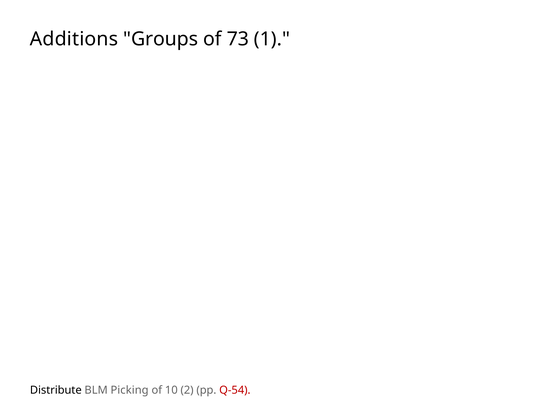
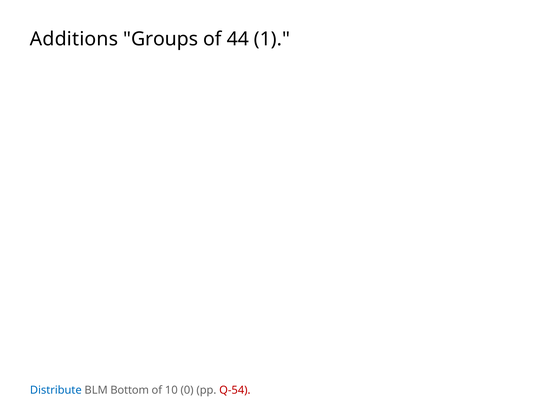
73: 73 -> 44
Distribute colour: black -> blue
Picking: Picking -> Bottom
2: 2 -> 0
